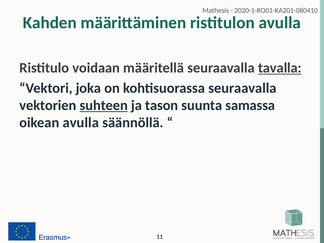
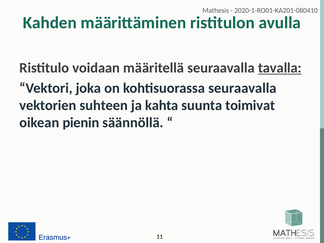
suhteen underline: present -> none
tason: tason -> kahta
samassa: samassa -> toimivat
oikean avulla: avulla -> pienin
